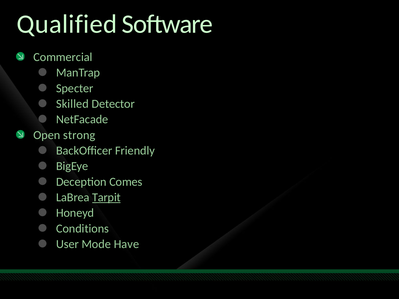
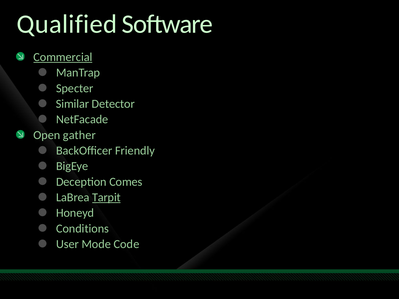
Commercial underline: none -> present
Skilled: Skilled -> Similar
strong: strong -> gather
Have: Have -> Code
